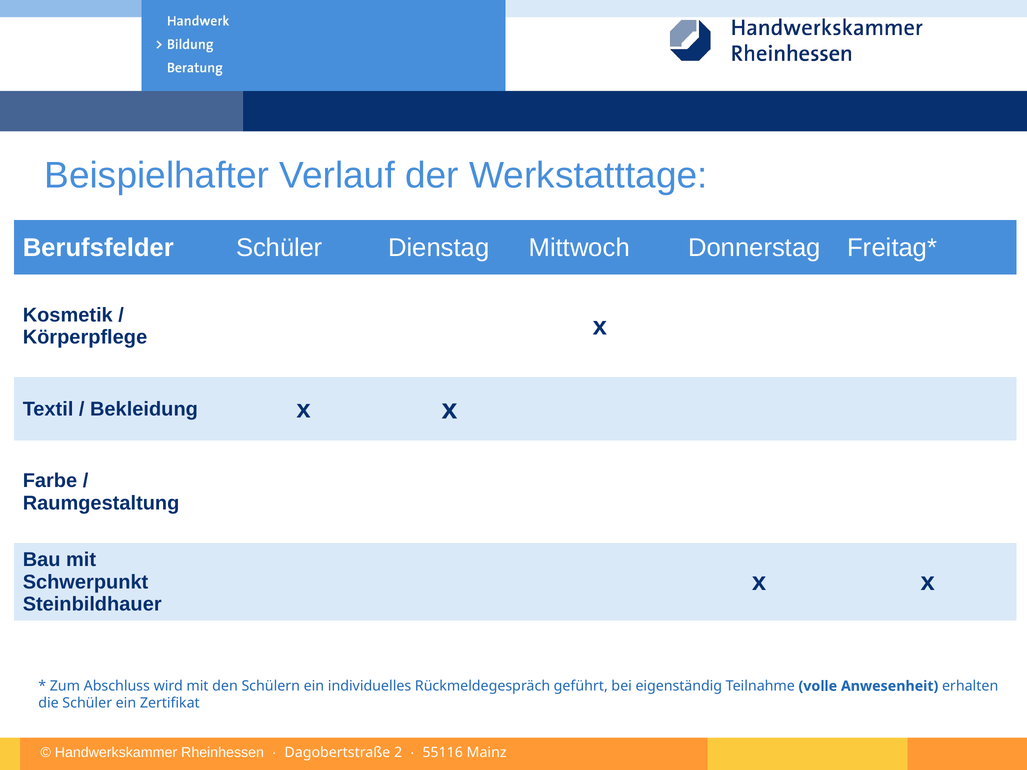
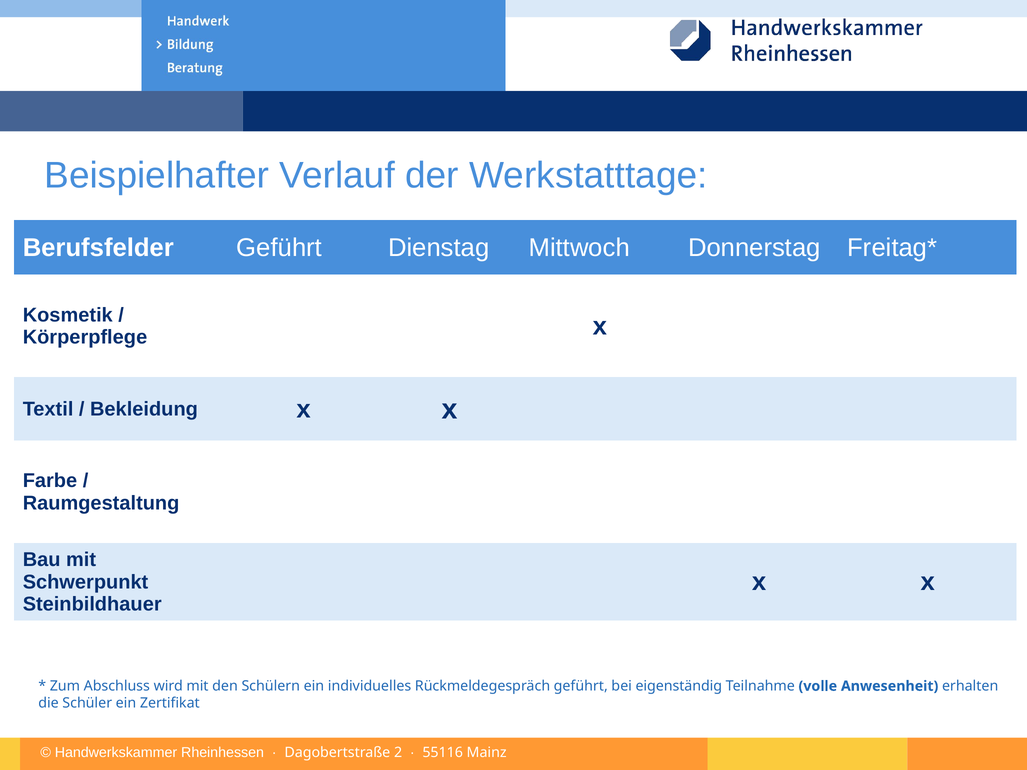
Berufsfelder Schüler: Schüler -> Geführt
